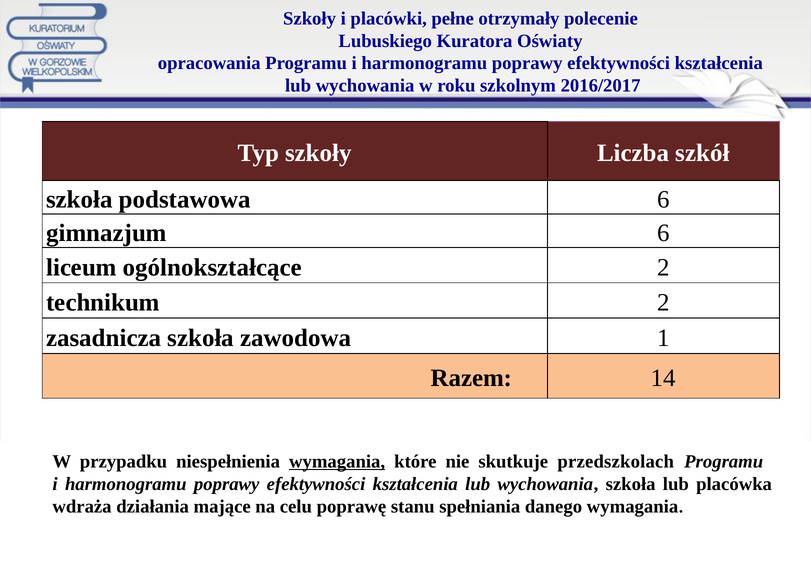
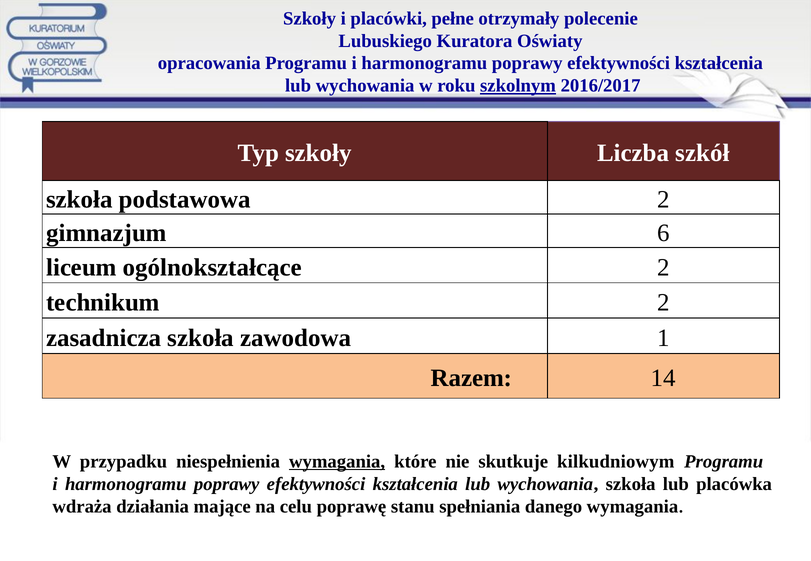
szkolnym underline: none -> present
podstawowa 6: 6 -> 2
przedszkolach: przedszkolach -> kilkudniowym
